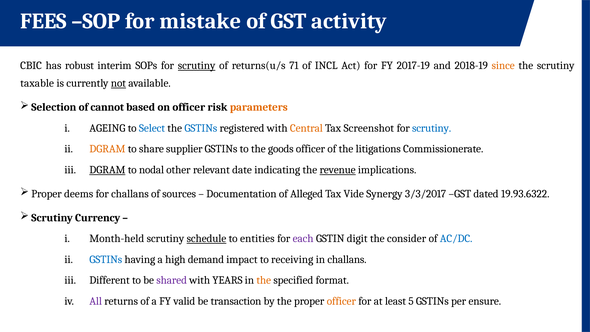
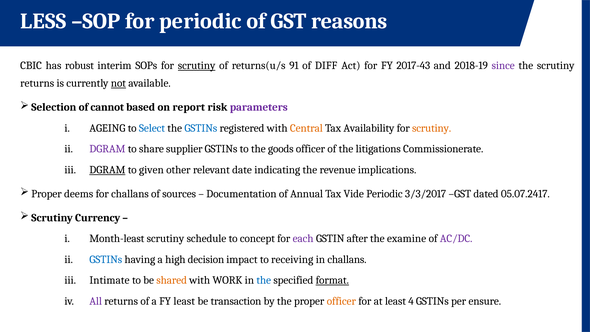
FEES: FEES -> LESS
for mistake: mistake -> periodic
activity: activity -> reasons
71: 71 -> 91
INCL: INCL -> DIFF
2017-19: 2017-19 -> 2017-43
since colour: orange -> purple
taxable at (37, 83): taxable -> returns
on officer: officer -> report
parameters colour: orange -> purple
Screenshot: Screenshot -> Availability
scrutiny at (432, 128) colour: blue -> orange
DGRAM at (107, 149) colour: orange -> purple
nodal: nodal -> given
revenue underline: present -> none
Alleged: Alleged -> Annual
Vide Synergy: Synergy -> Periodic
19.93.6322: 19.93.6322 -> 05.07.2417
Month-held: Month-held -> Month-least
schedule underline: present -> none
entities: entities -> concept
digit: digit -> after
consider: consider -> examine
AC/DC colour: blue -> purple
demand: demand -> decision
Different: Different -> Intimate
shared colour: purple -> orange
YEARS: YEARS -> WORK
the at (264, 280) colour: orange -> blue
format underline: none -> present
FY valid: valid -> least
5: 5 -> 4
